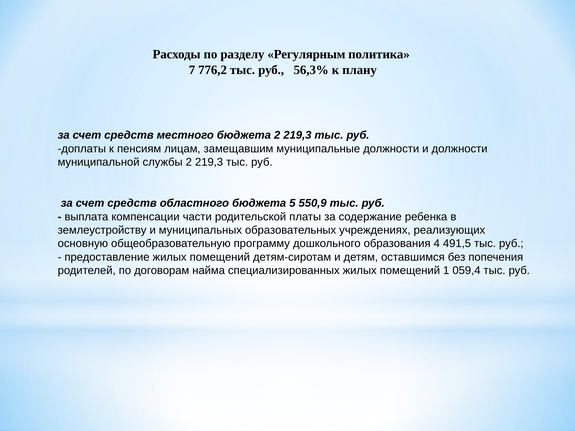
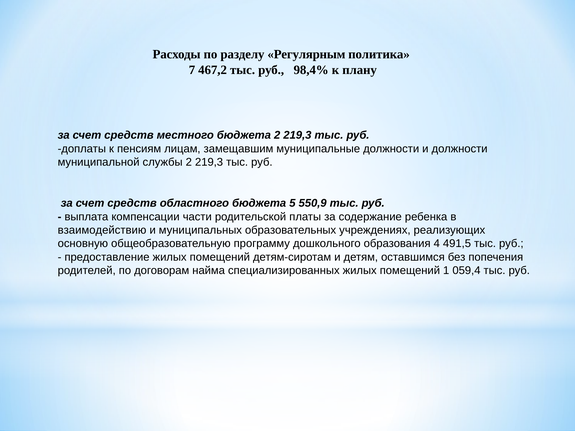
776,2: 776,2 -> 467,2
56,3%: 56,3% -> 98,4%
землеустройству: землеустройству -> взаимодействию
